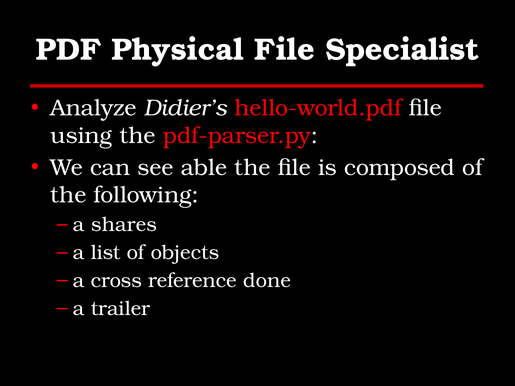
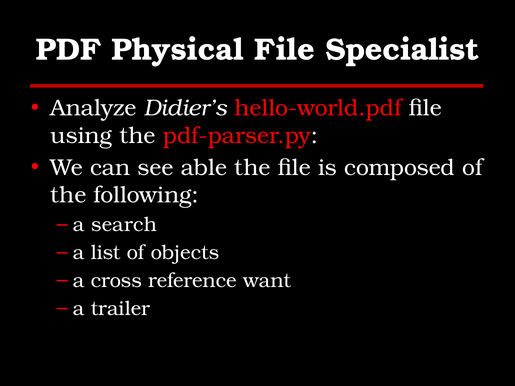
shares: shares -> search
done: done -> want
